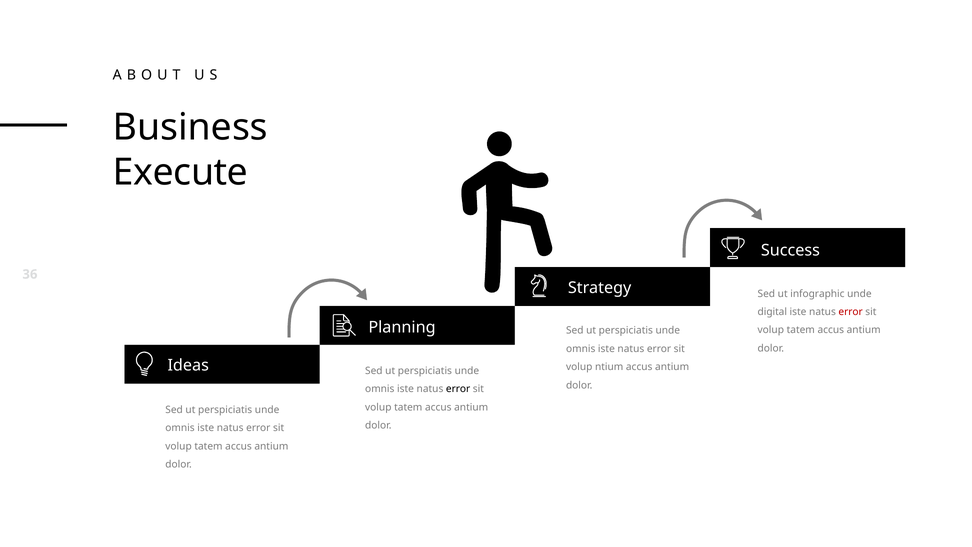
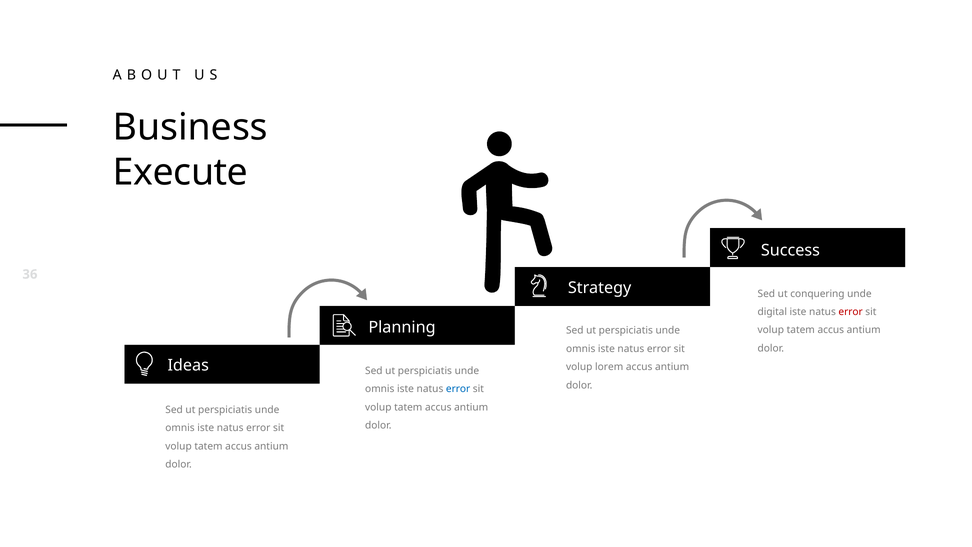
infographic: infographic -> conquering
ntium: ntium -> lorem
error at (458, 389) colour: black -> blue
